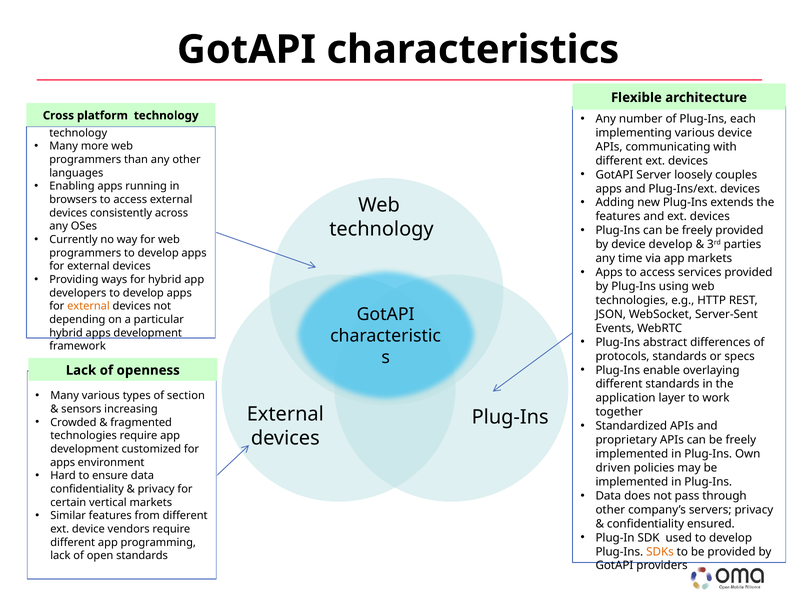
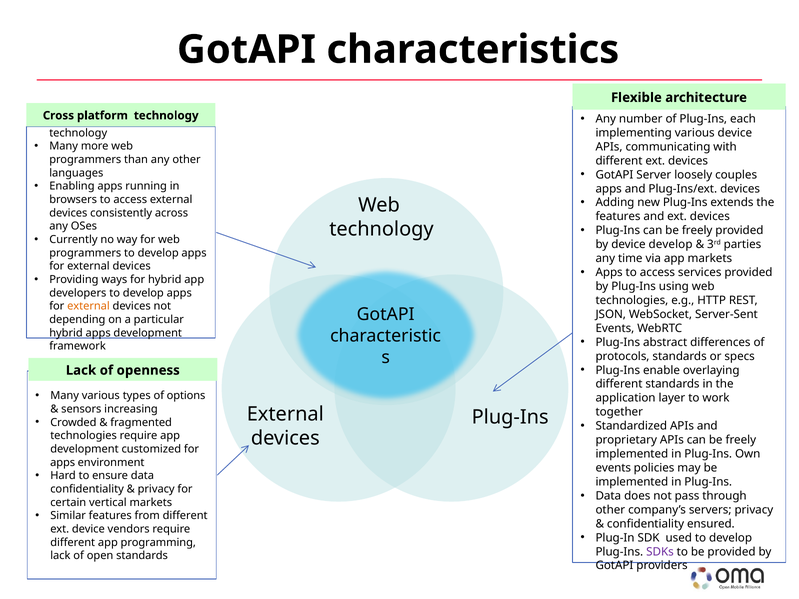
section: section -> options
driven at (613, 468): driven -> events
SDKs colour: orange -> purple
